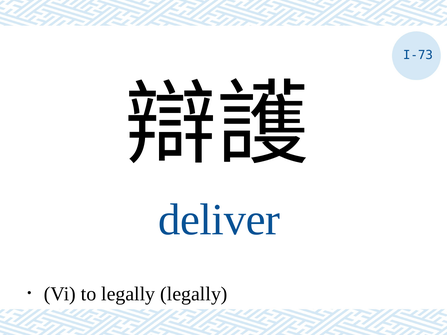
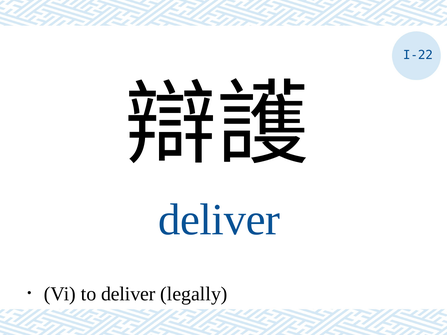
I-73: I-73 -> I-22
to legally: legally -> deliver
